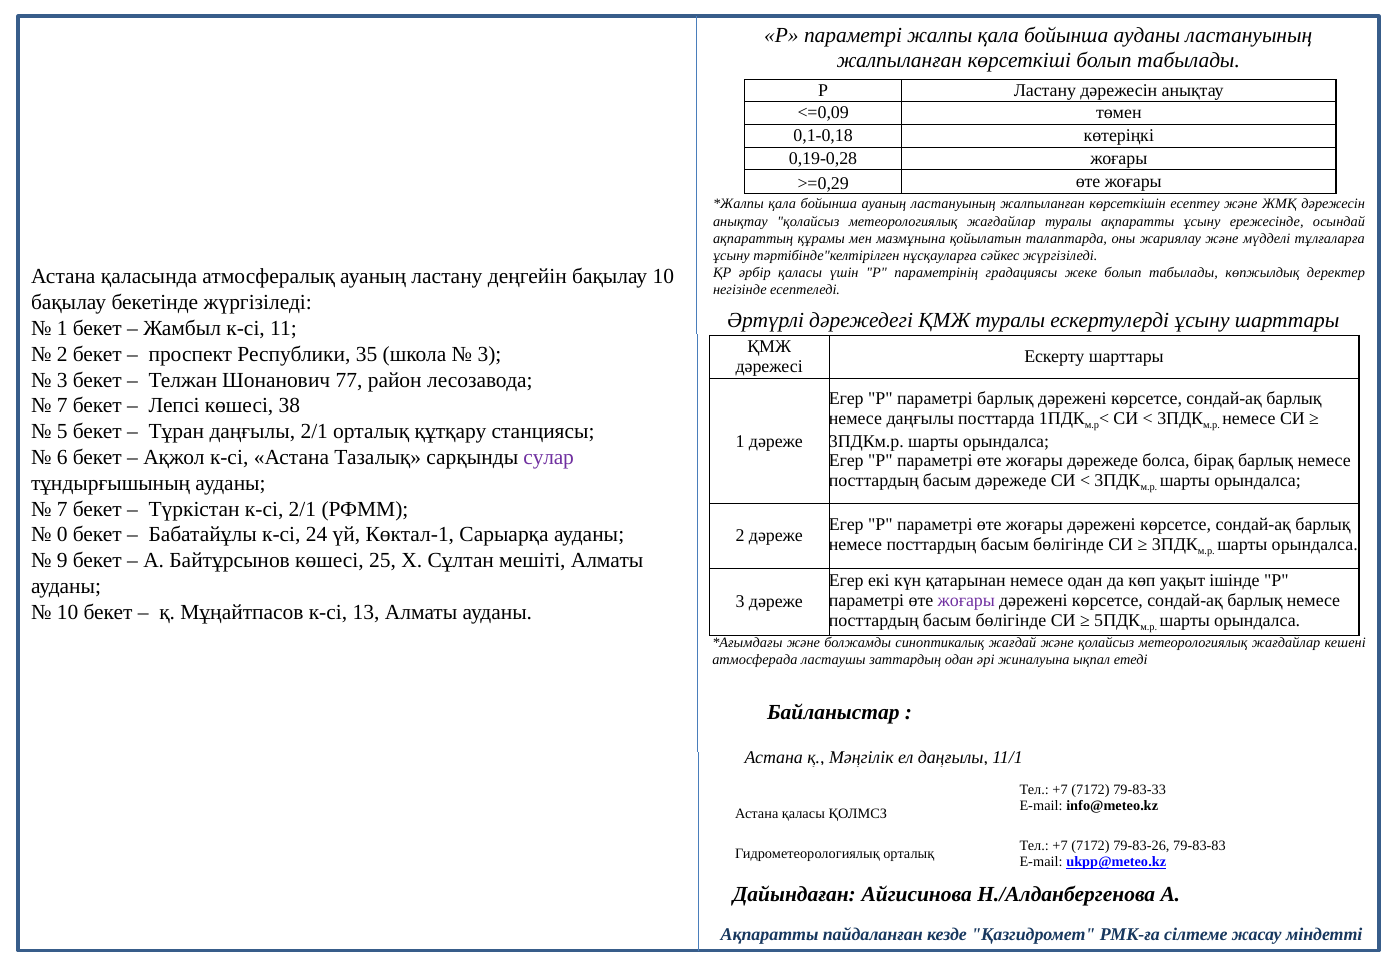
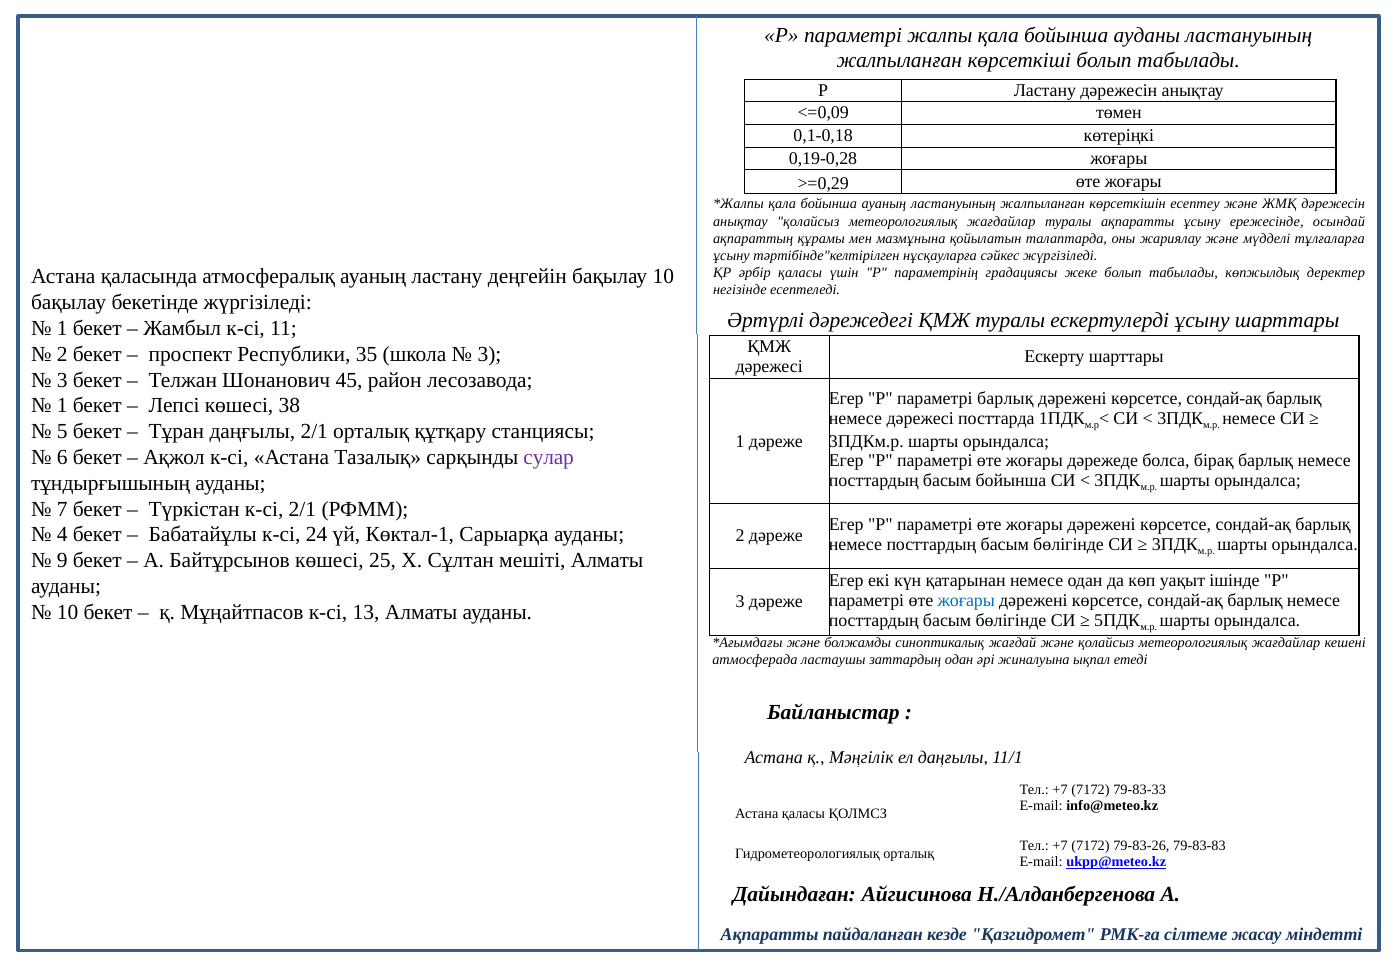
77: 77 -> 45
7 at (62, 406): 7 -> 1
немесе даңғылы: даңғылы -> дәрежесі
басым дәрежеде: дәрежеде -> бойынша
0: 0 -> 4
жоғары at (966, 601) colour: purple -> blue
